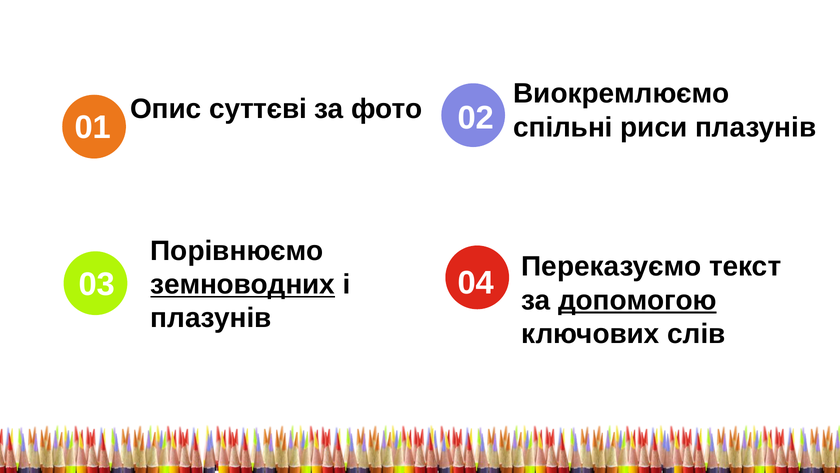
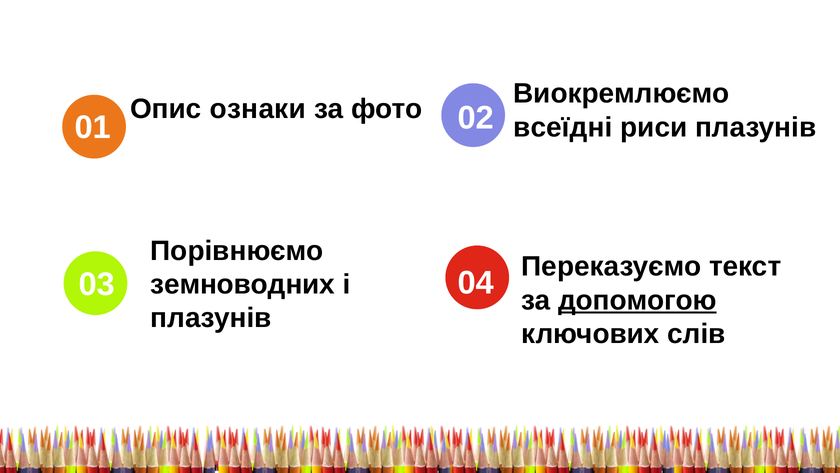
суттєві: суттєві -> ознаки
спільні: спільні -> всеїдні
земноводних underline: present -> none
